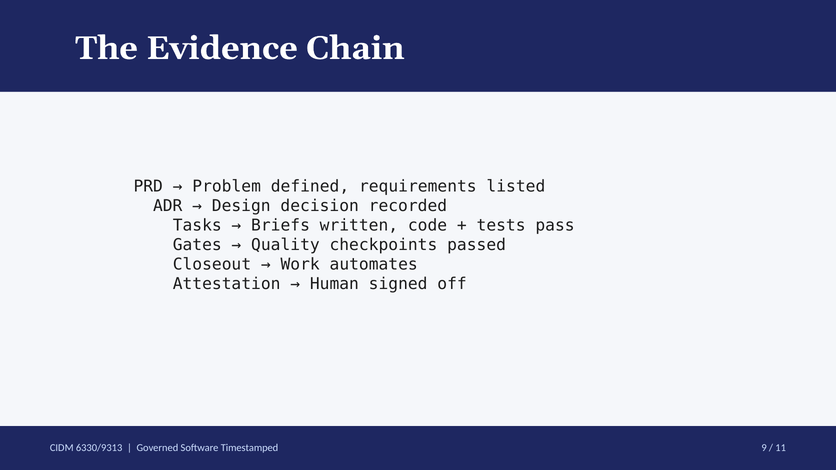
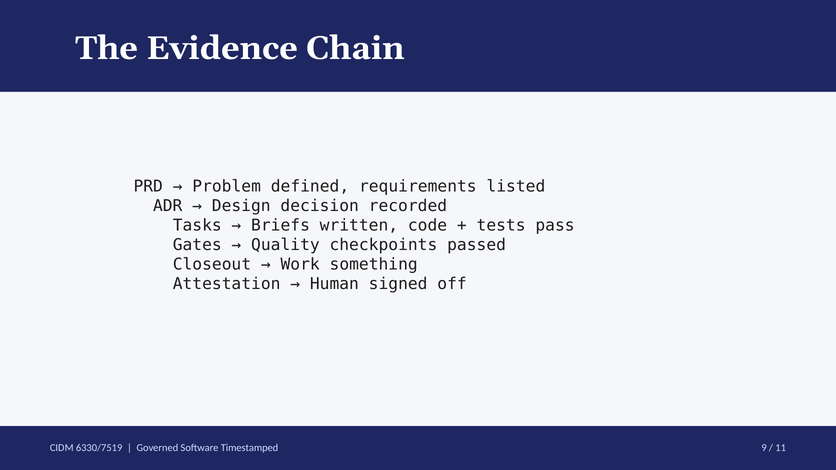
automates: automates -> something
6330/9313: 6330/9313 -> 6330/7519
